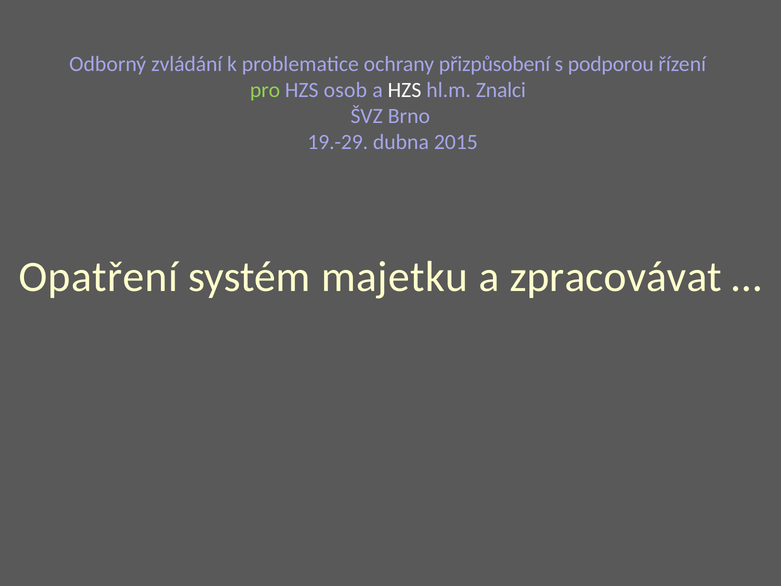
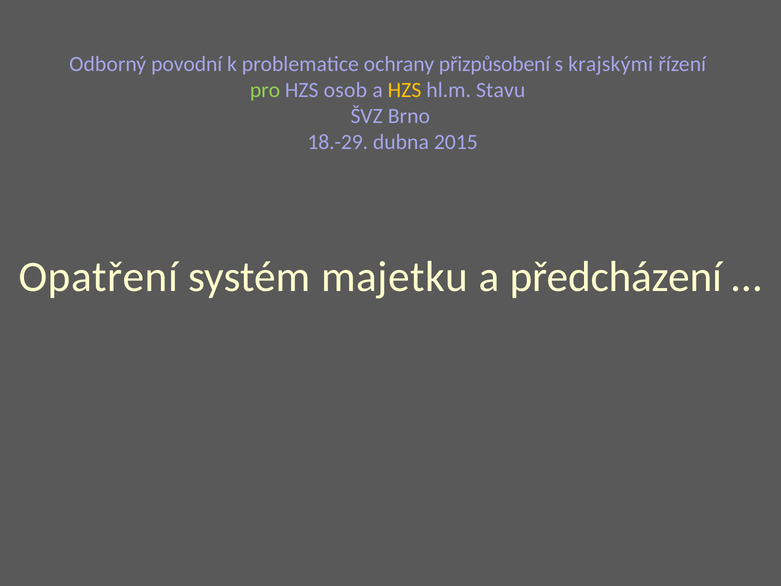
zvládání: zvládání -> povodní
podporou: podporou -> krajskými
HZS at (405, 90) colour: white -> yellow
Znalci: Znalci -> Stavu
19.-29: 19.-29 -> 18.-29
zpracovávat: zpracovávat -> předcházení
